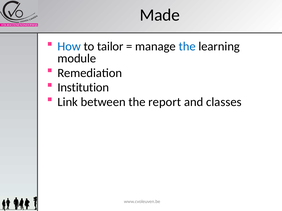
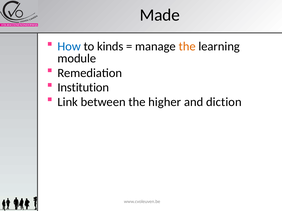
tailor: tailor -> kinds
the at (187, 47) colour: blue -> orange
report: report -> higher
classes: classes -> diction
